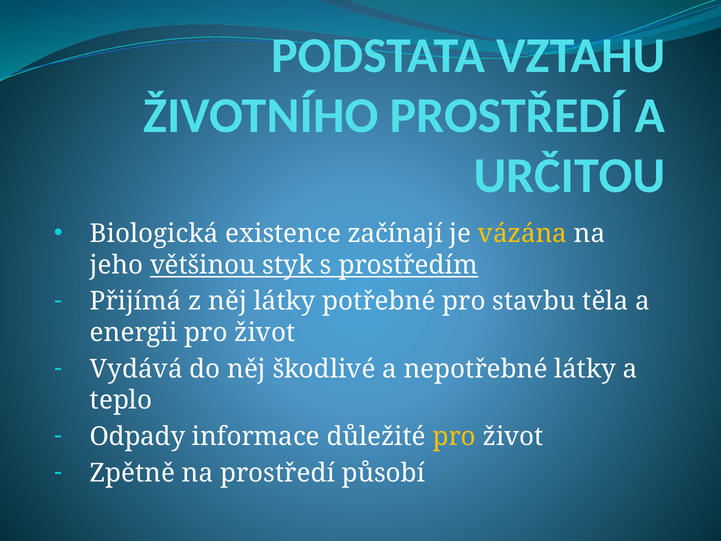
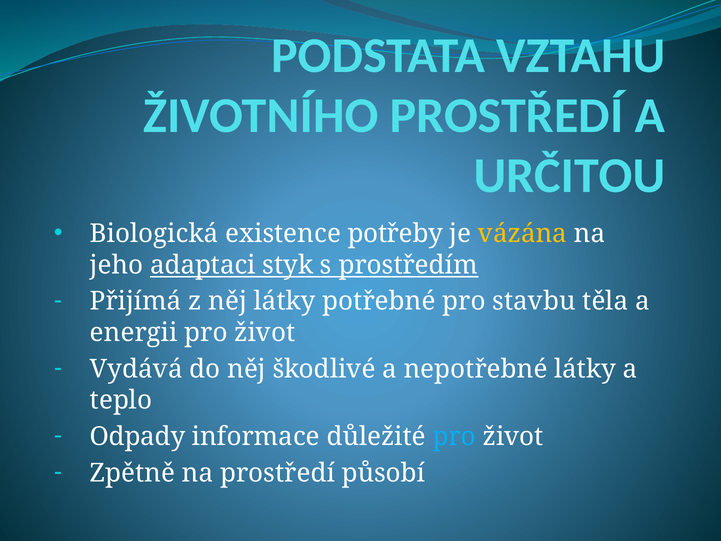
začínají: začínají -> potřeby
většinou: většinou -> adaptaci
pro at (454, 437) colour: yellow -> light blue
